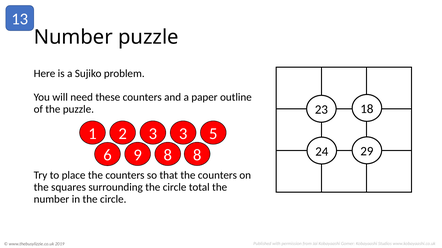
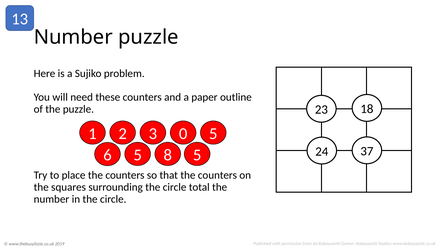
1 3: 3 -> 0
29: 29 -> 37
6 9: 9 -> 5
8 8: 8 -> 5
